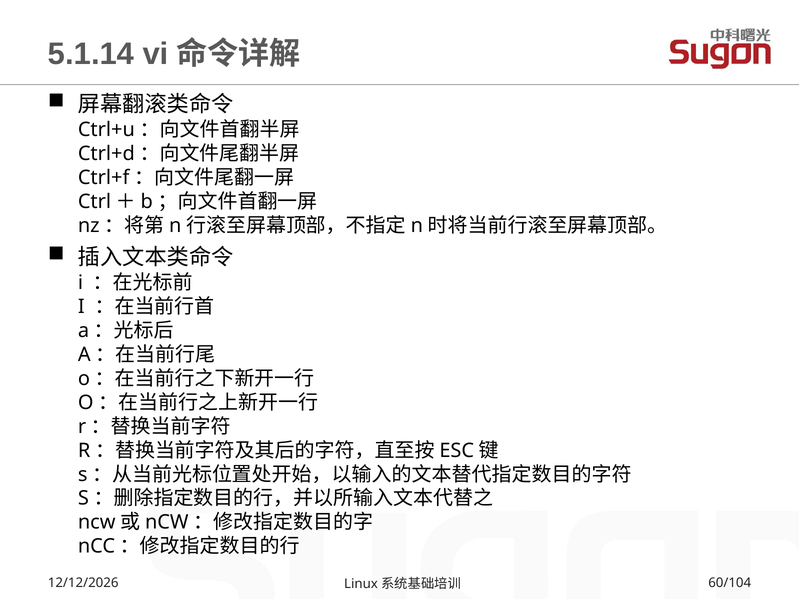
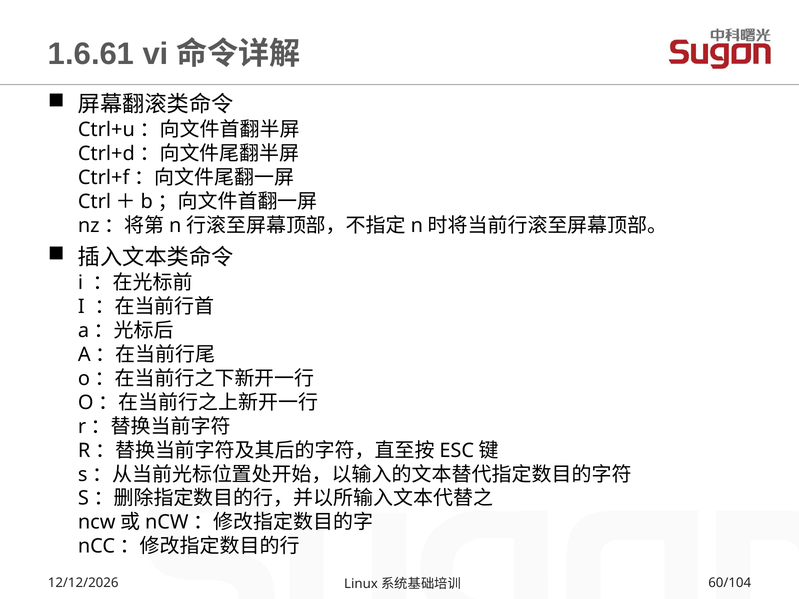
5.1.14: 5.1.14 -> 1.6.61
